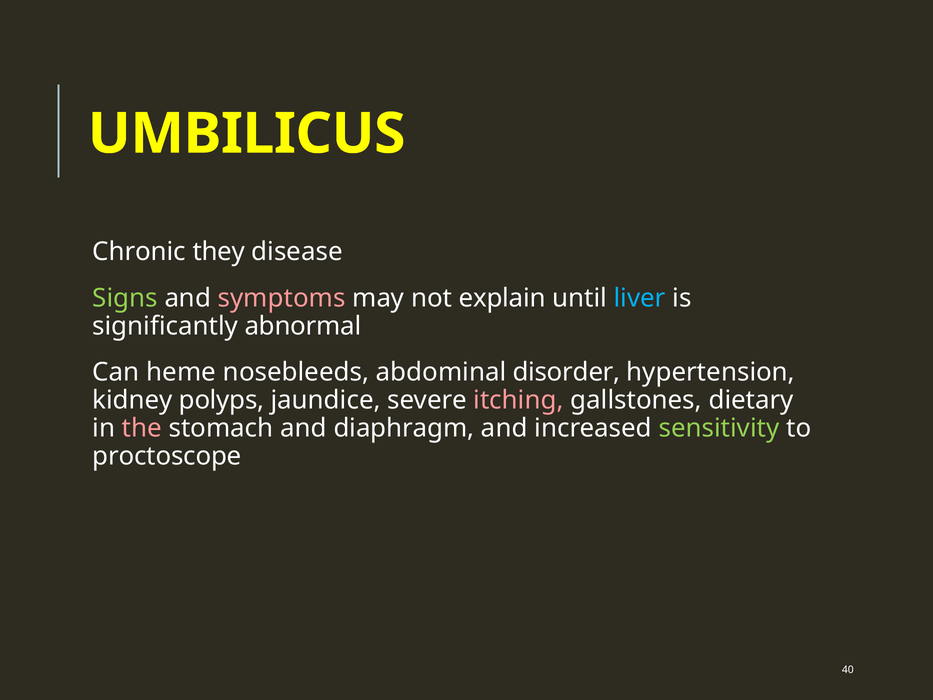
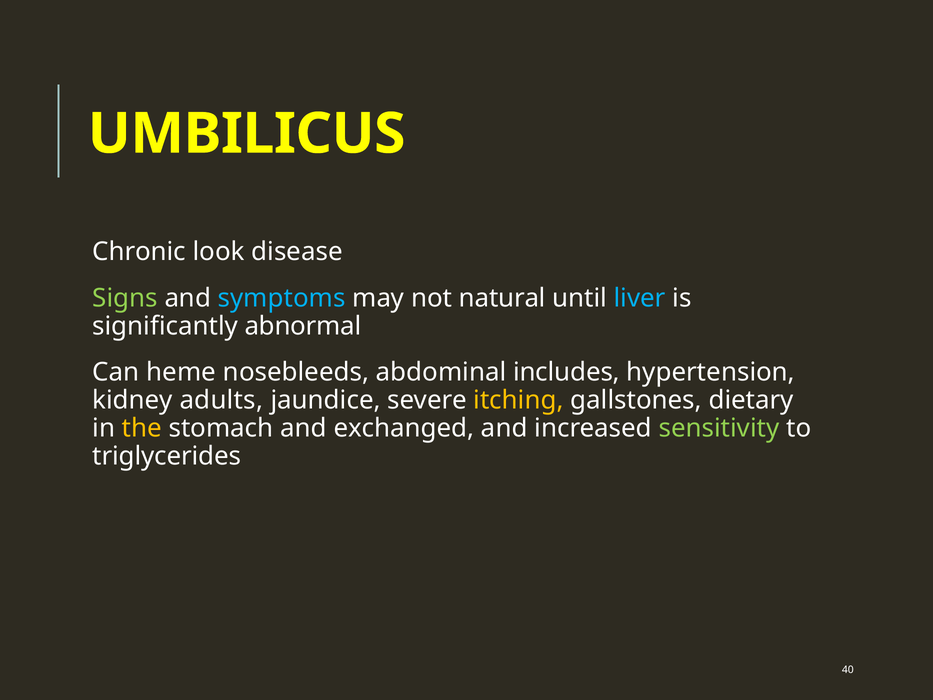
they: they -> look
symptoms colour: pink -> light blue
explain: explain -> natural
disorder: disorder -> includes
polyps: polyps -> adults
itching colour: pink -> yellow
the colour: pink -> yellow
diaphragm: diaphragm -> exchanged
proctoscope: proctoscope -> triglycerides
